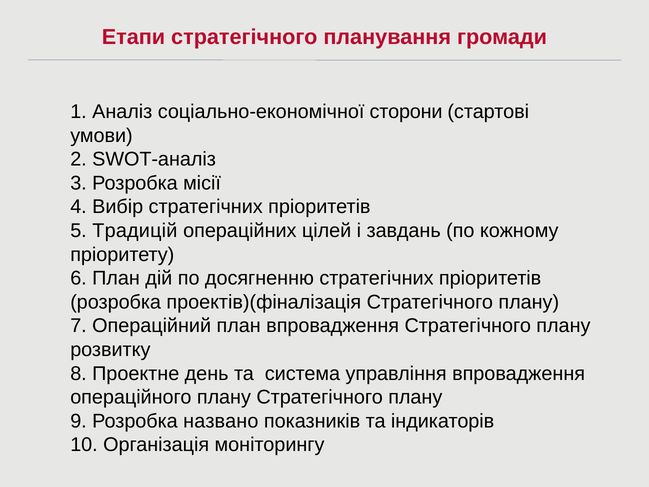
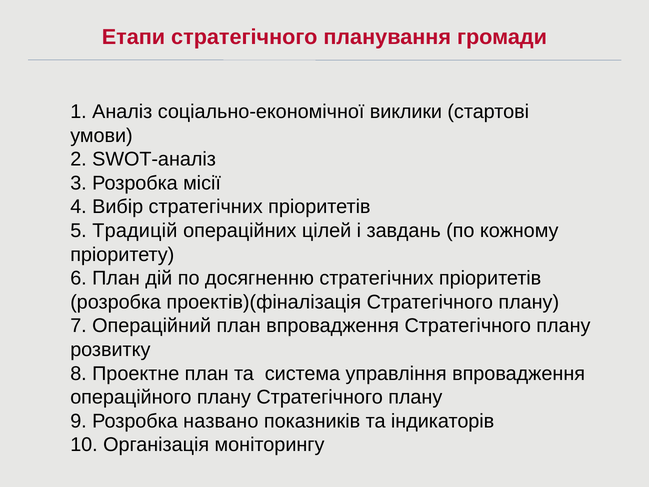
сторони: сторони -> виклики
Проектне день: день -> план
